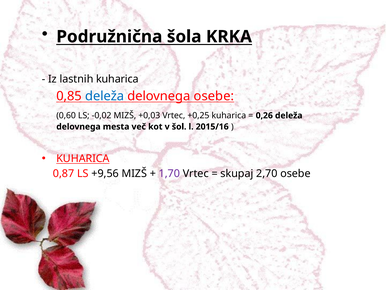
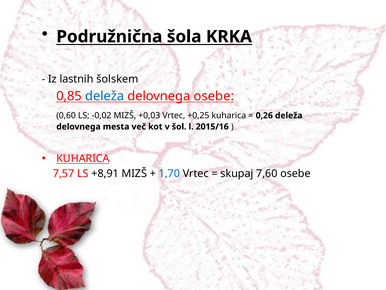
lastnih kuharica: kuharica -> šolskem
0,87: 0,87 -> 7,57
+9,56: +9,56 -> +8,91
1,70 colour: purple -> blue
2,70: 2,70 -> 7,60
